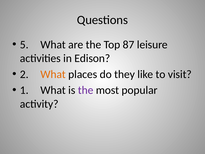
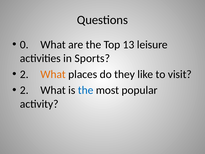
5: 5 -> 0
87: 87 -> 13
Edison: Edison -> Sports
1 at (24, 90): 1 -> 2
the at (86, 90) colour: purple -> blue
